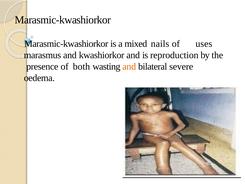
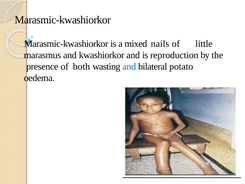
uses: uses -> little
and at (129, 66) colour: orange -> blue
severe: severe -> potato
